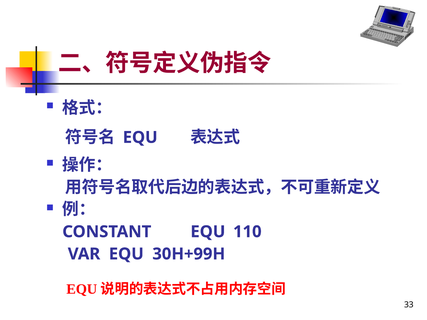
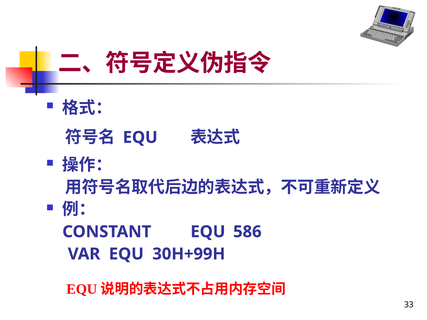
110: 110 -> 586
